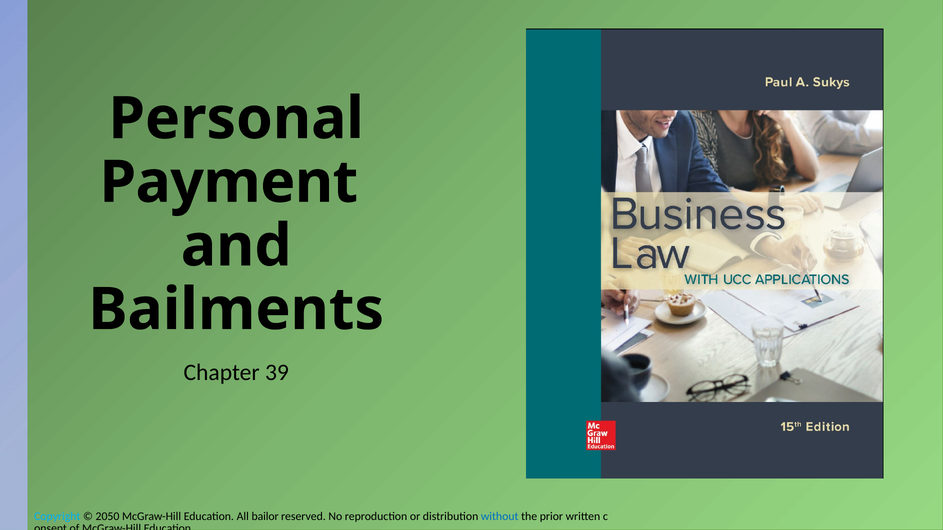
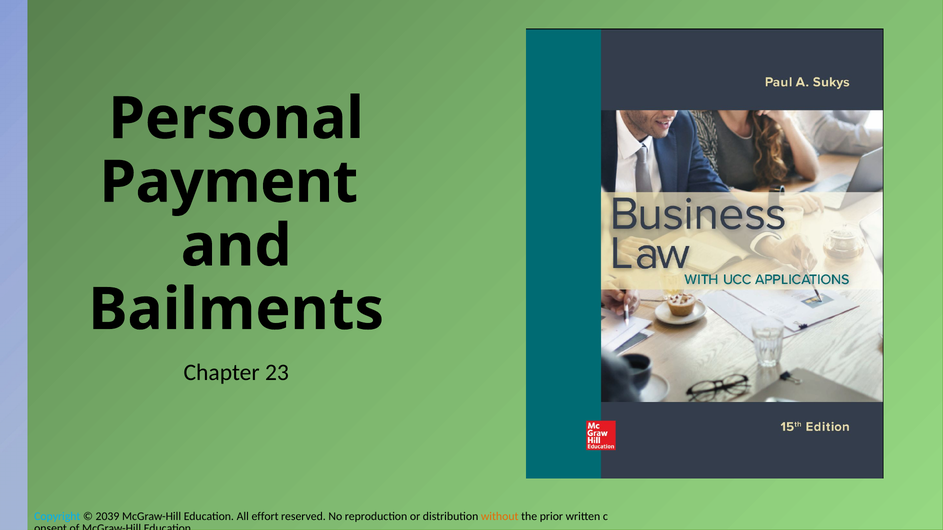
39: 39 -> 23
2050: 2050 -> 2039
bailor: bailor -> effort
without colour: blue -> orange
